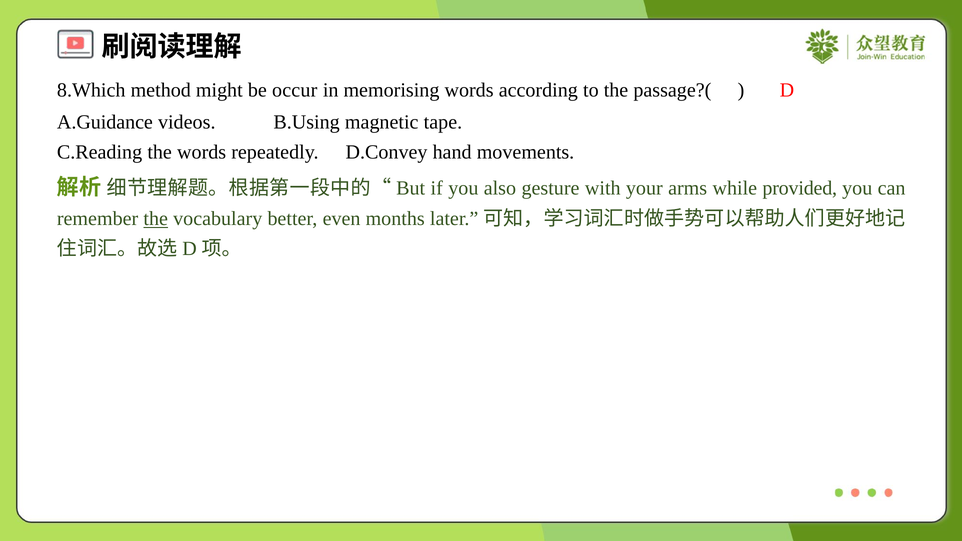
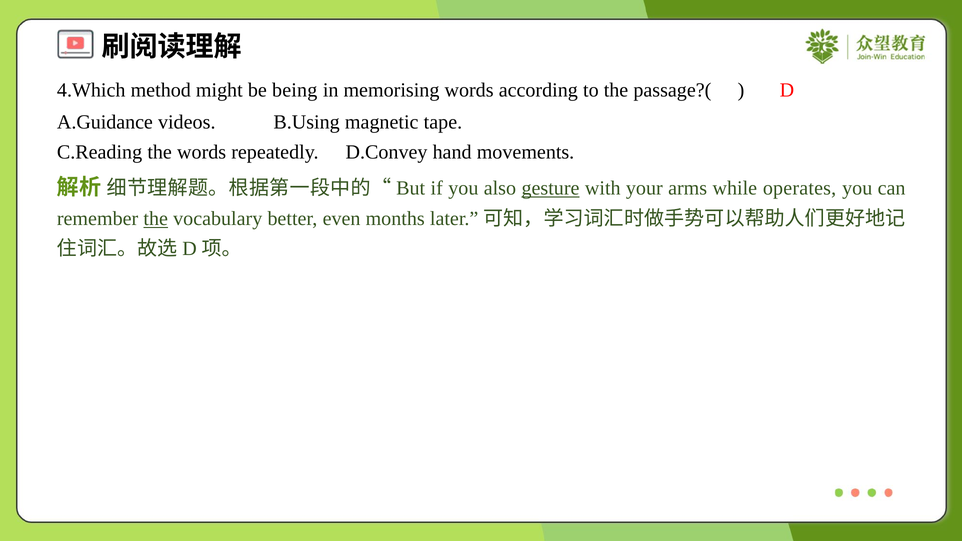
8.Which: 8.Which -> 4.Which
occur: occur -> being
gesture underline: none -> present
provided: provided -> operates
